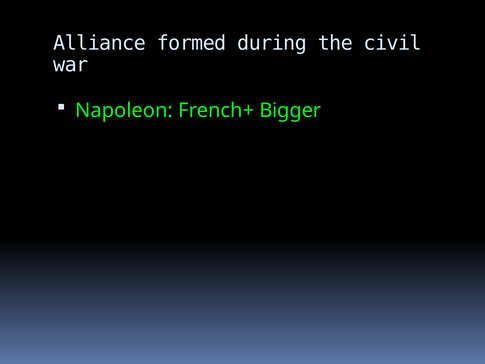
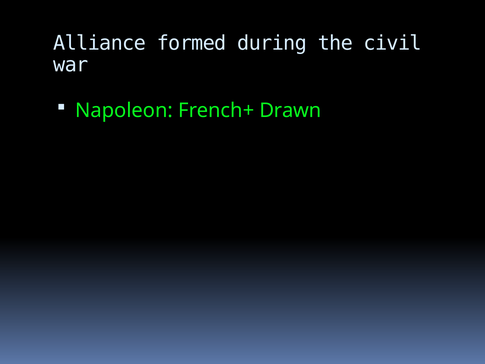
Bigger: Bigger -> Drawn
